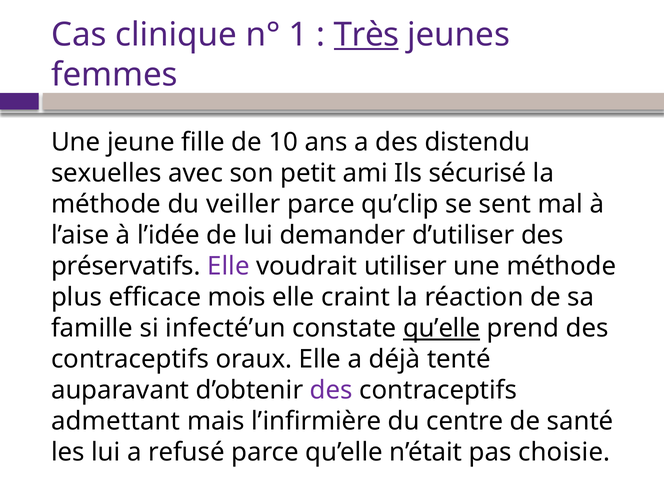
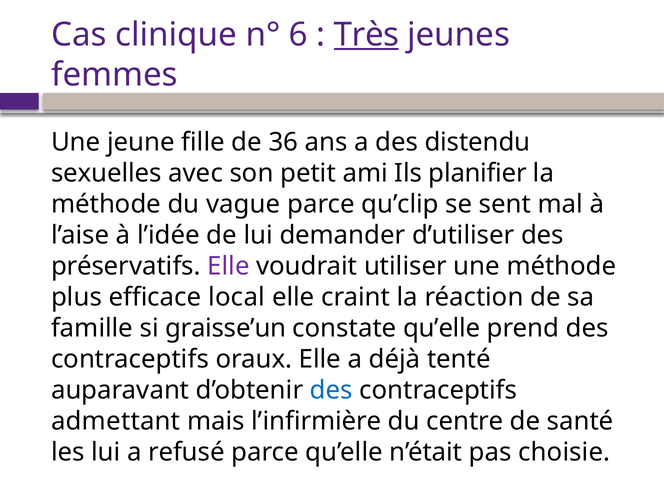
1: 1 -> 6
10: 10 -> 36
sécurisé: sécurisé -> planifier
veiller: veiller -> vague
mois: mois -> local
infecté’un: infecté’un -> graisse’un
qu’elle at (442, 328) underline: present -> none
des at (331, 390) colour: purple -> blue
